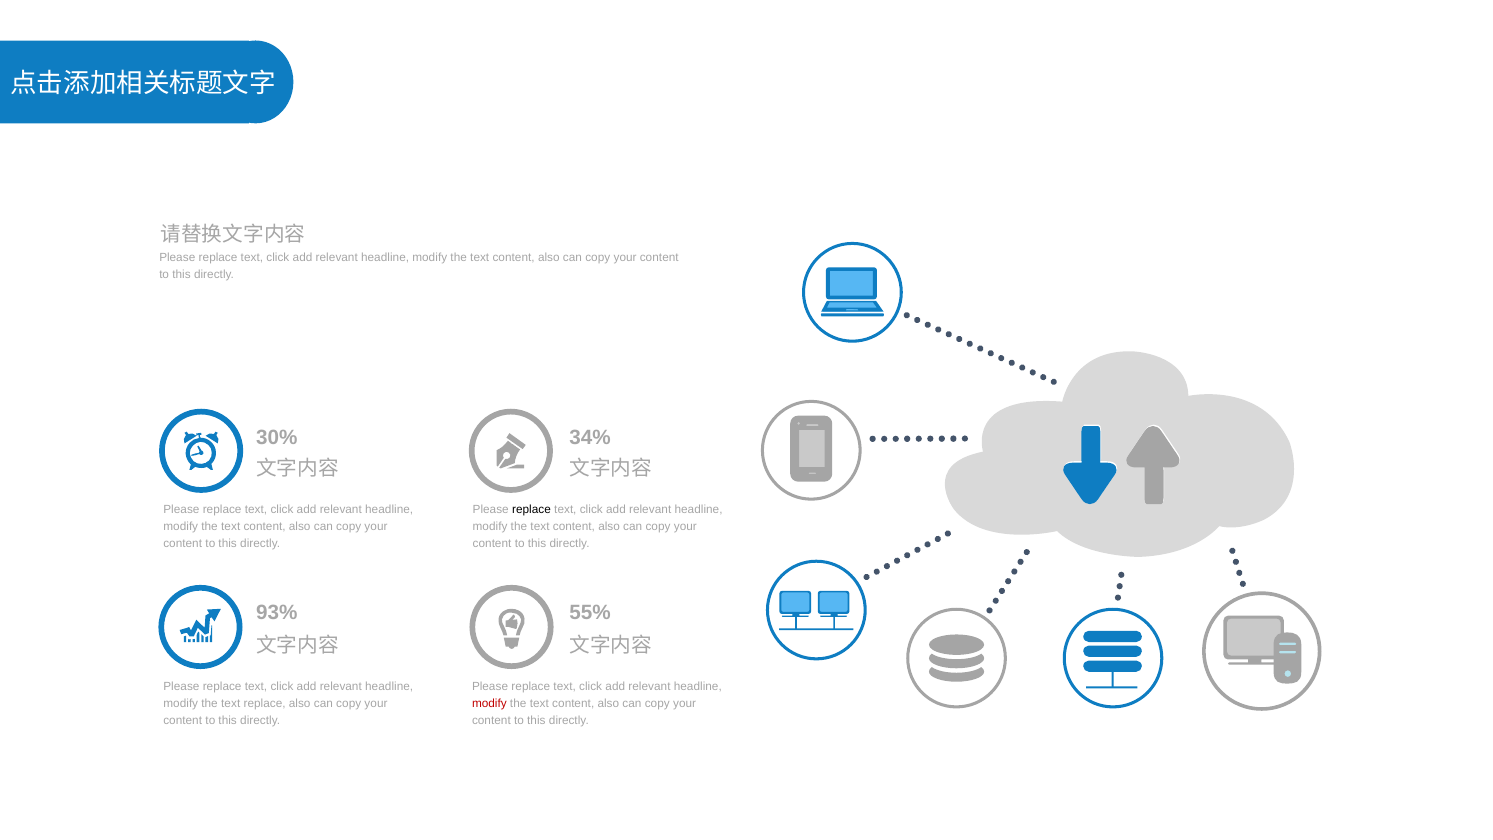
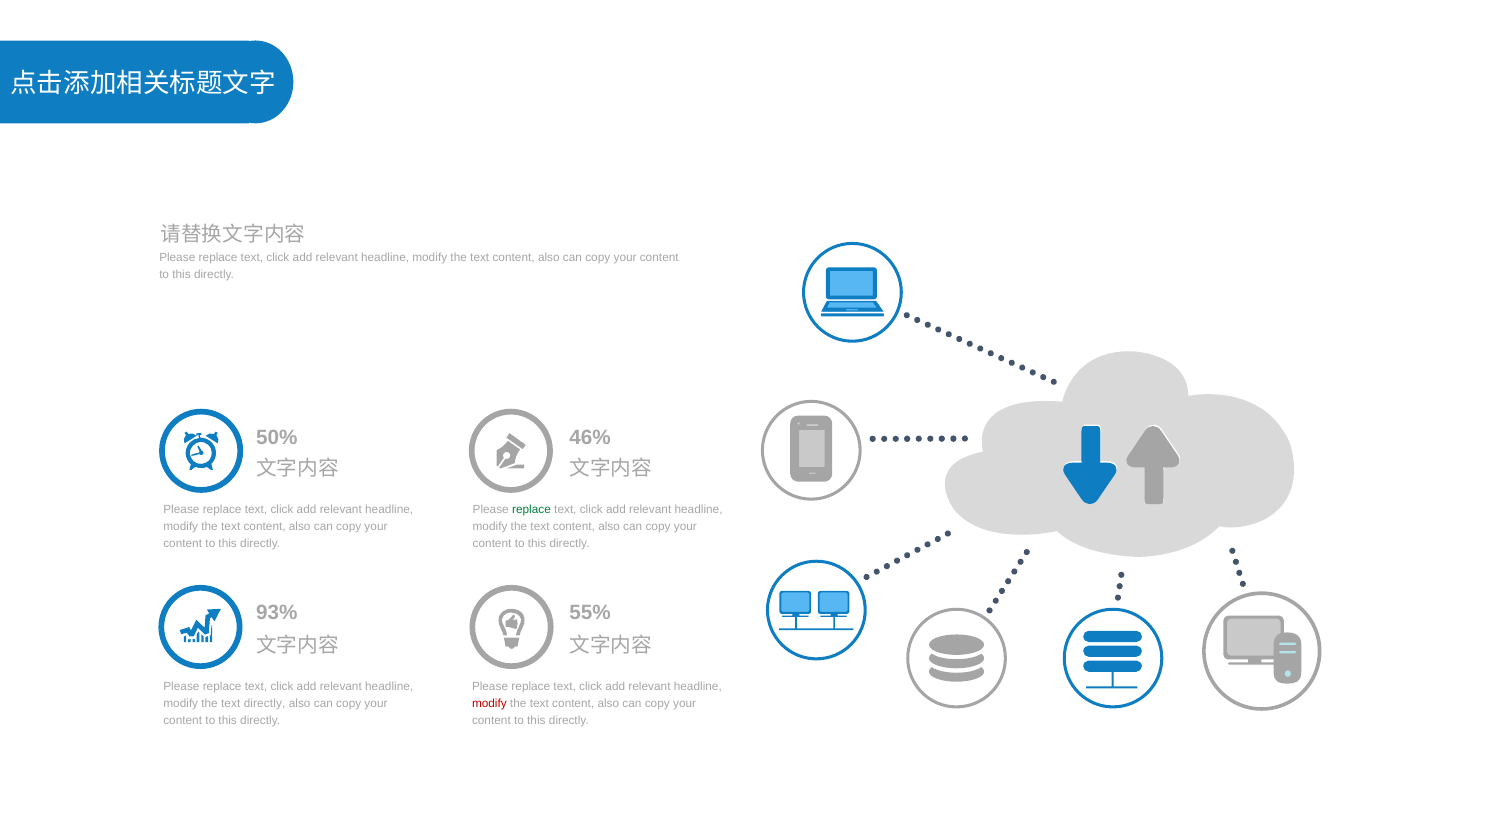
30%: 30% -> 50%
34%: 34% -> 46%
replace at (531, 510) colour: black -> green
text replace: replace -> directly
